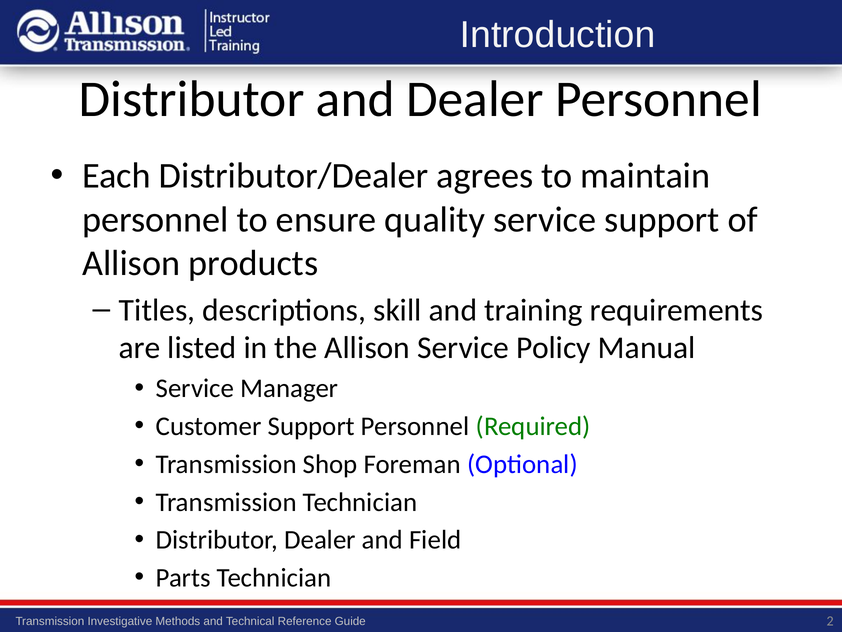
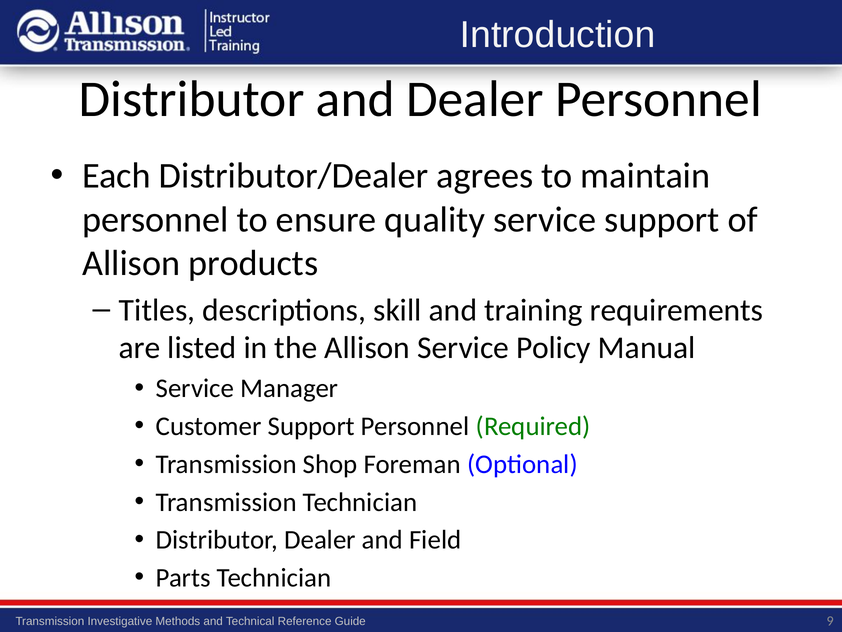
2: 2 -> 9
